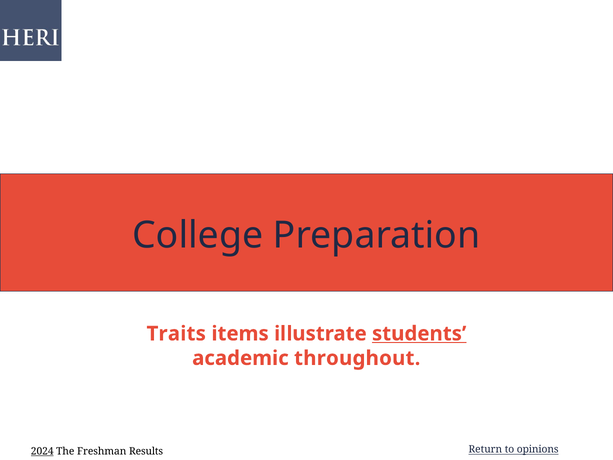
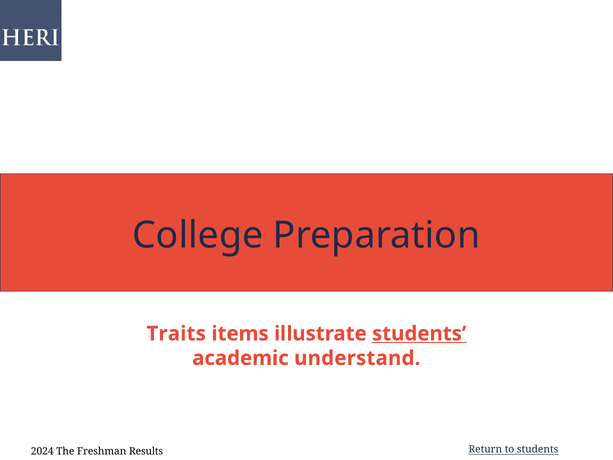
throughout: throughout -> understand
2024 underline: present -> none
to opinions: opinions -> students
